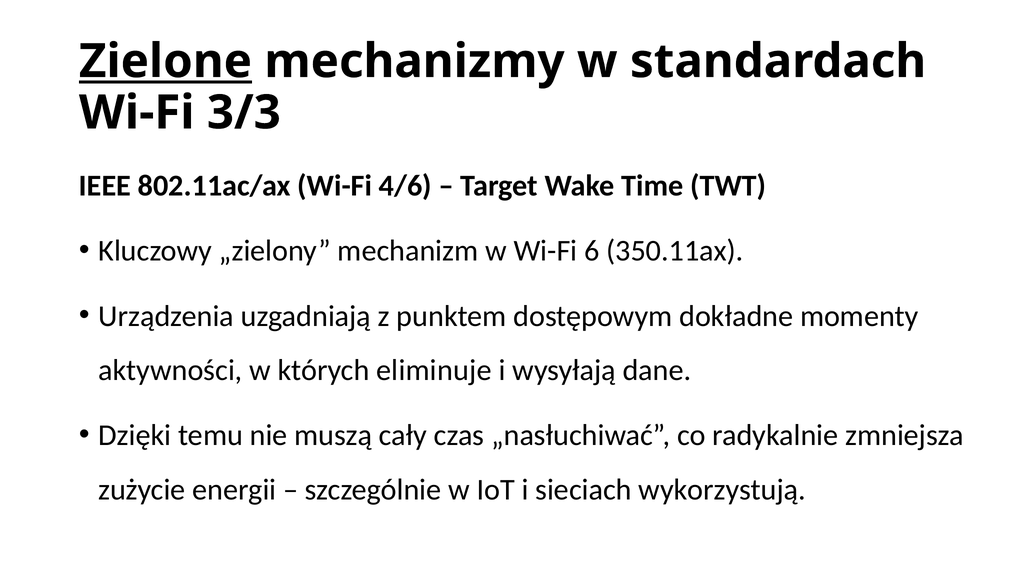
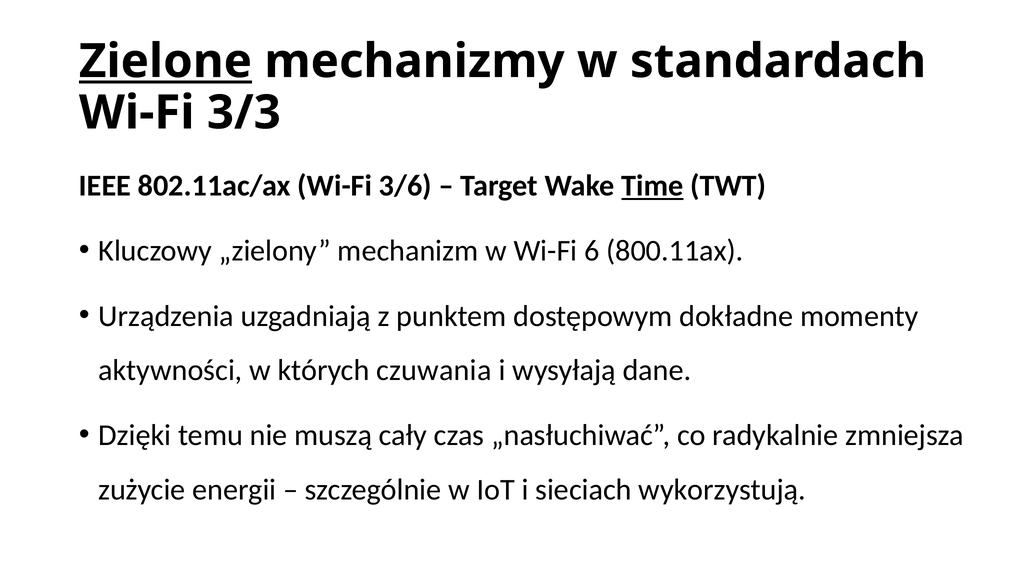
4/6: 4/6 -> 3/6
Time underline: none -> present
350.11ax: 350.11ax -> 800.11ax
eliminuje: eliminuje -> czuwania
